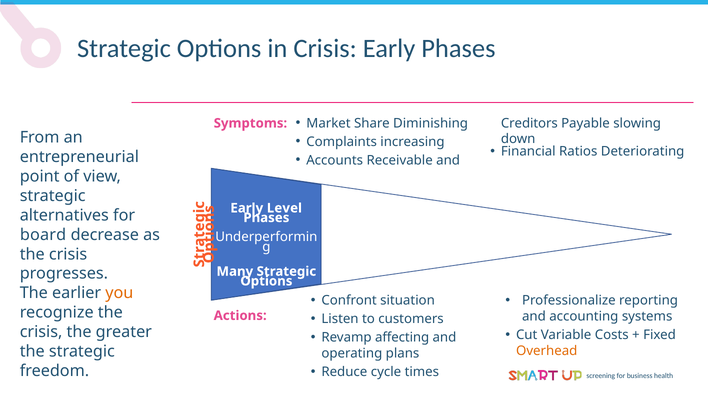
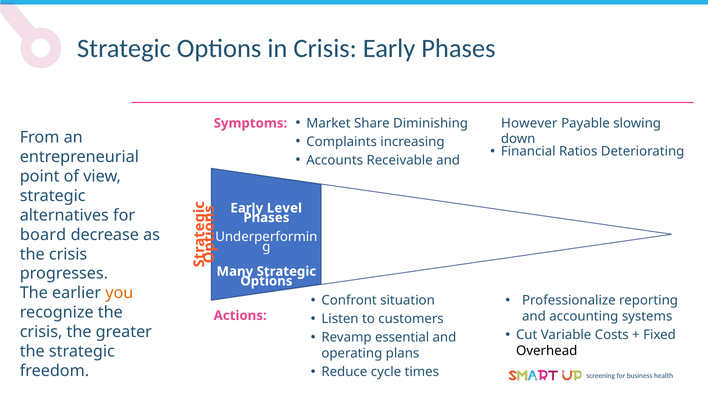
Creditors: Creditors -> However
affecting: affecting -> essential
Overhead colour: orange -> black
